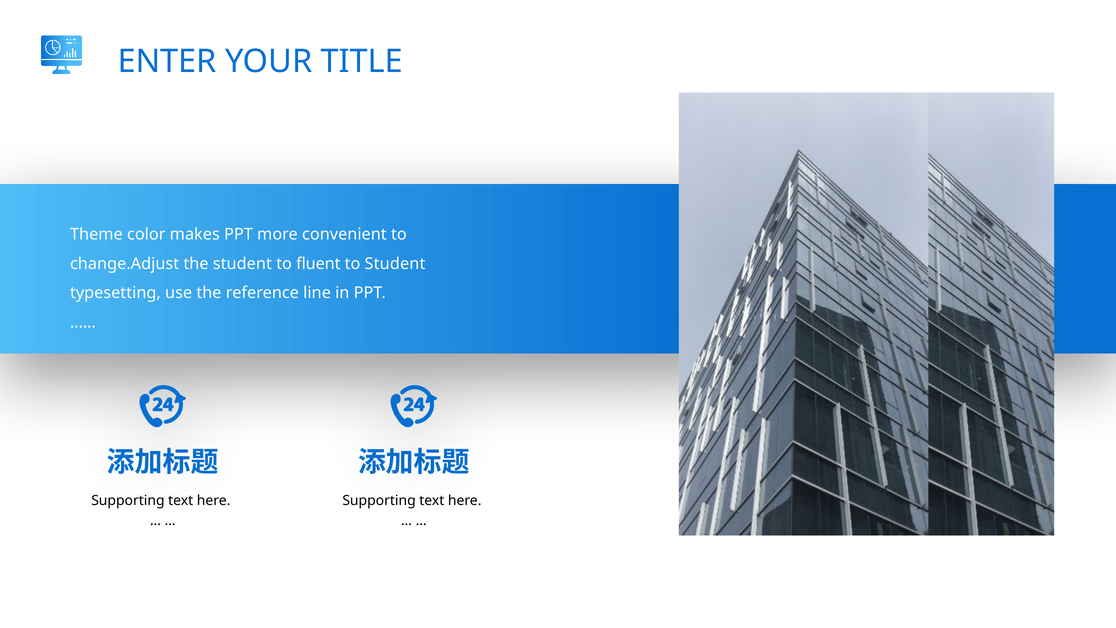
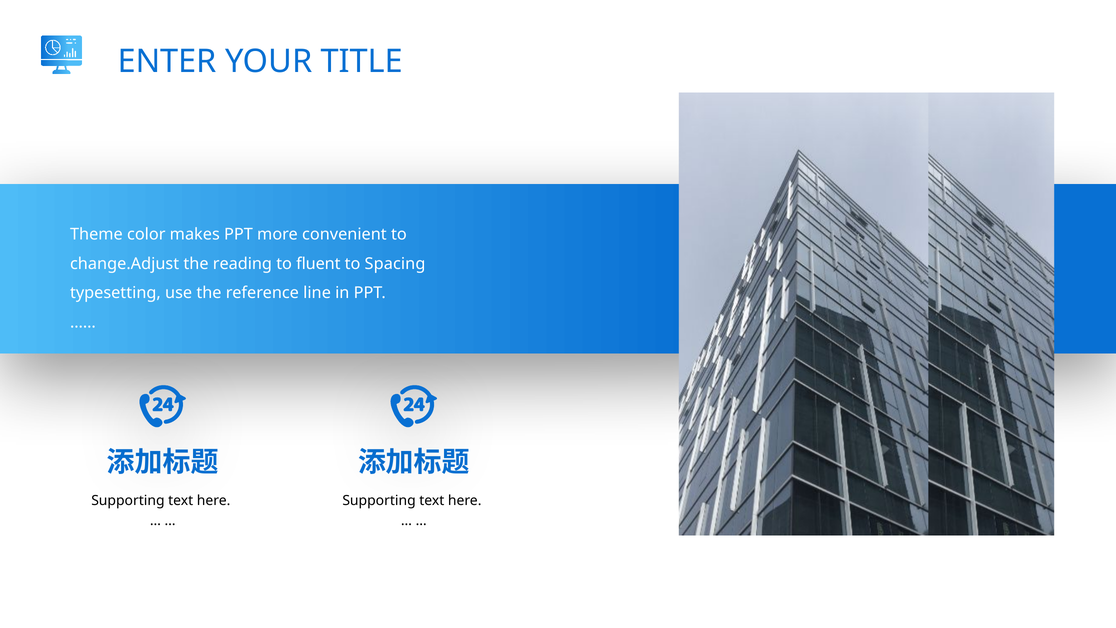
the student: student -> reading
to Student: Student -> Spacing
